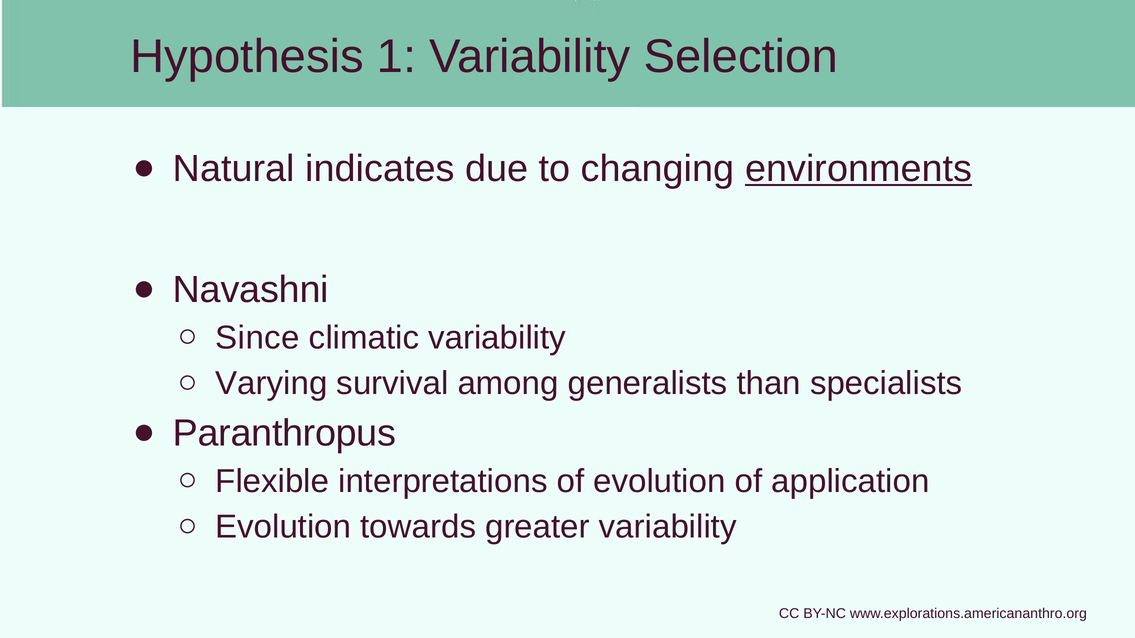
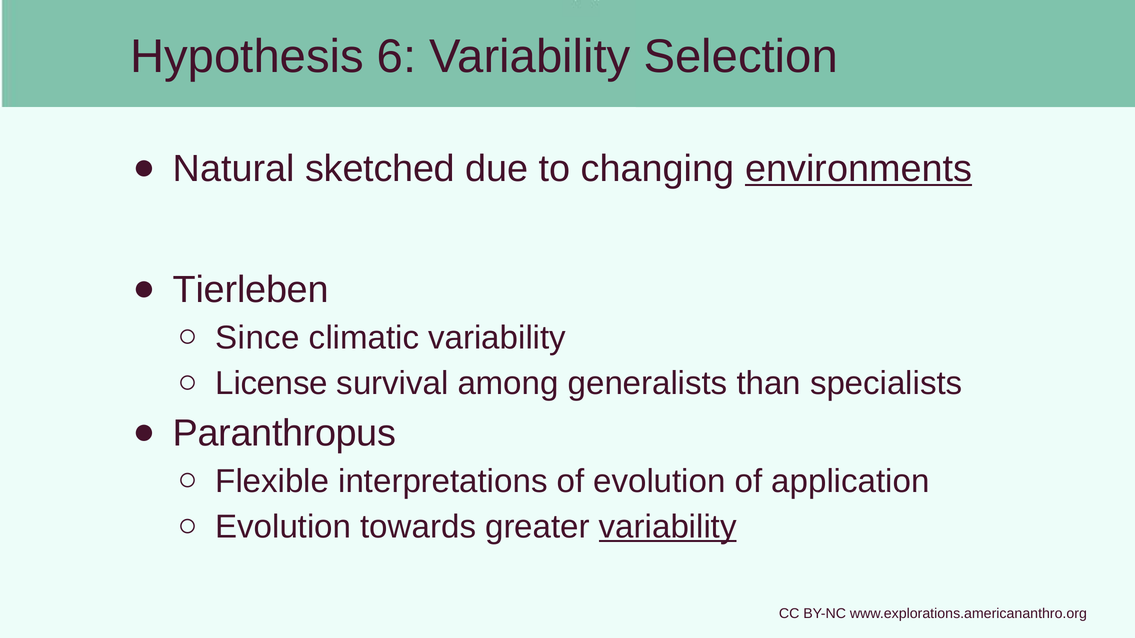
1: 1 -> 6
indicates: indicates -> sketched
Navashni: Navashni -> Tierleben
Varying: Varying -> License
variability at (668, 527) underline: none -> present
